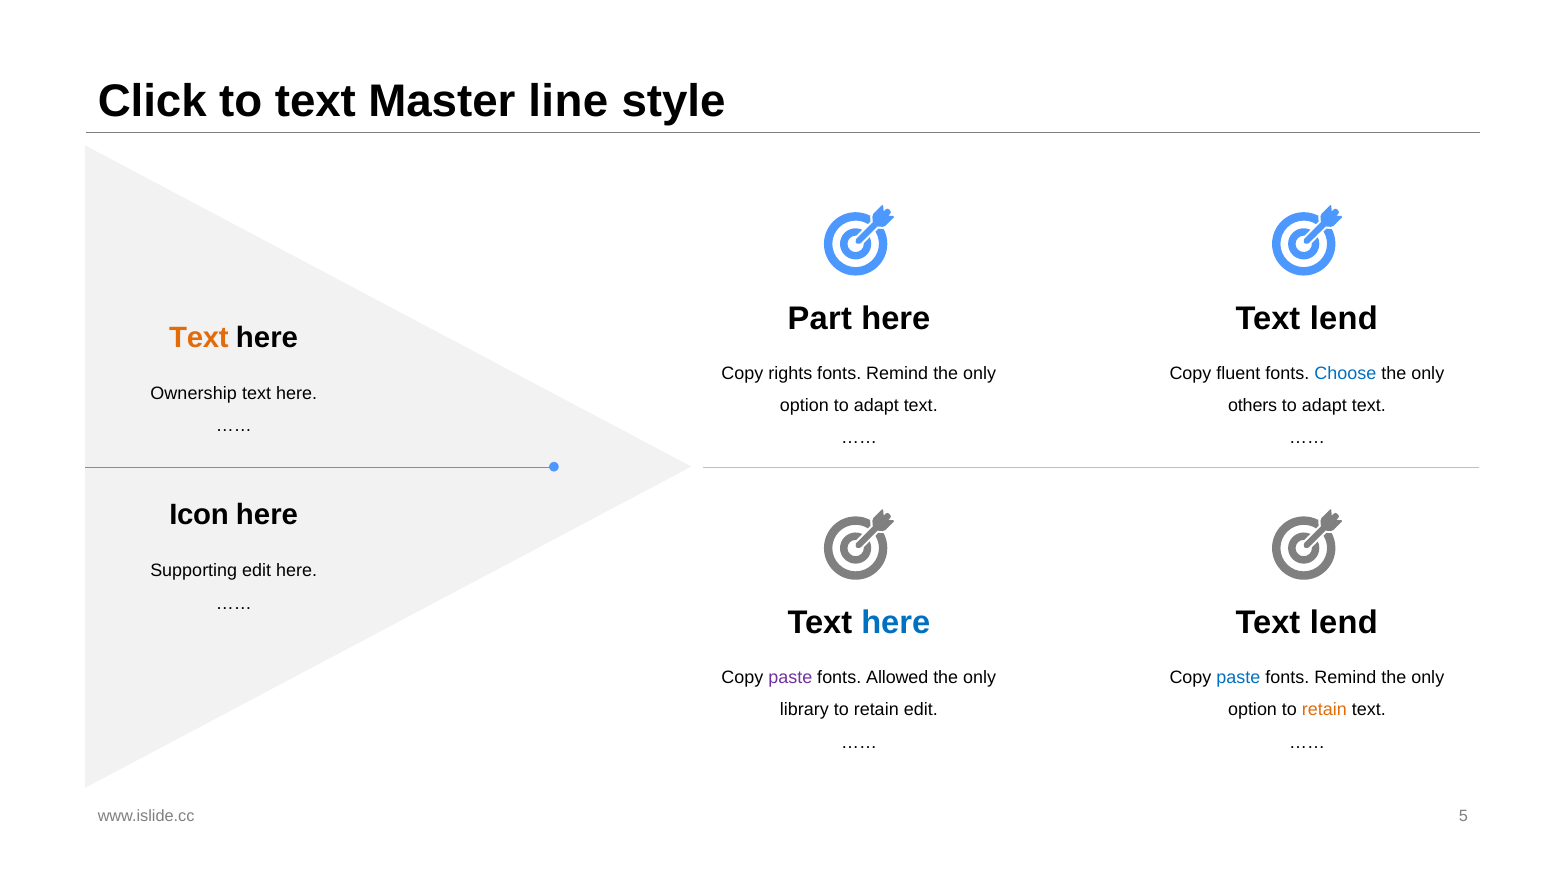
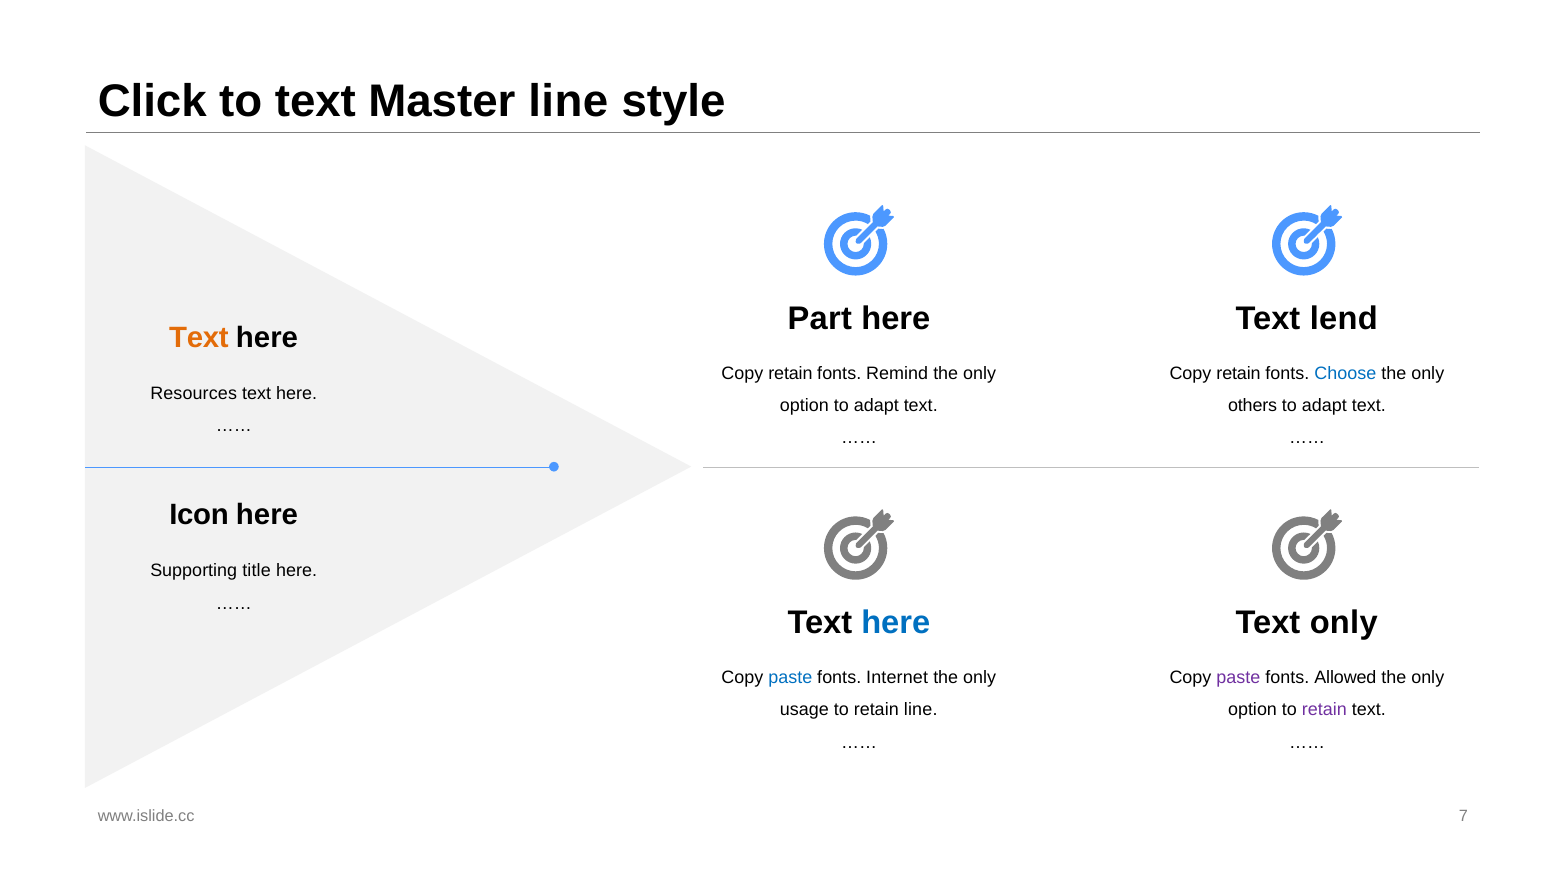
rights at (790, 373): rights -> retain
fluent at (1238, 373): fluent -> retain
Ownership: Ownership -> Resources
Supporting edit: edit -> title
lend at (1344, 623): lend -> only
paste at (790, 677) colour: purple -> blue
Allowed: Allowed -> Internet
paste at (1238, 677) colour: blue -> purple
Remind at (1345, 677): Remind -> Allowed
library: library -> usage
retain edit: edit -> line
retain at (1324, 710) colour: orange -> purple
5: 5 -> 7
